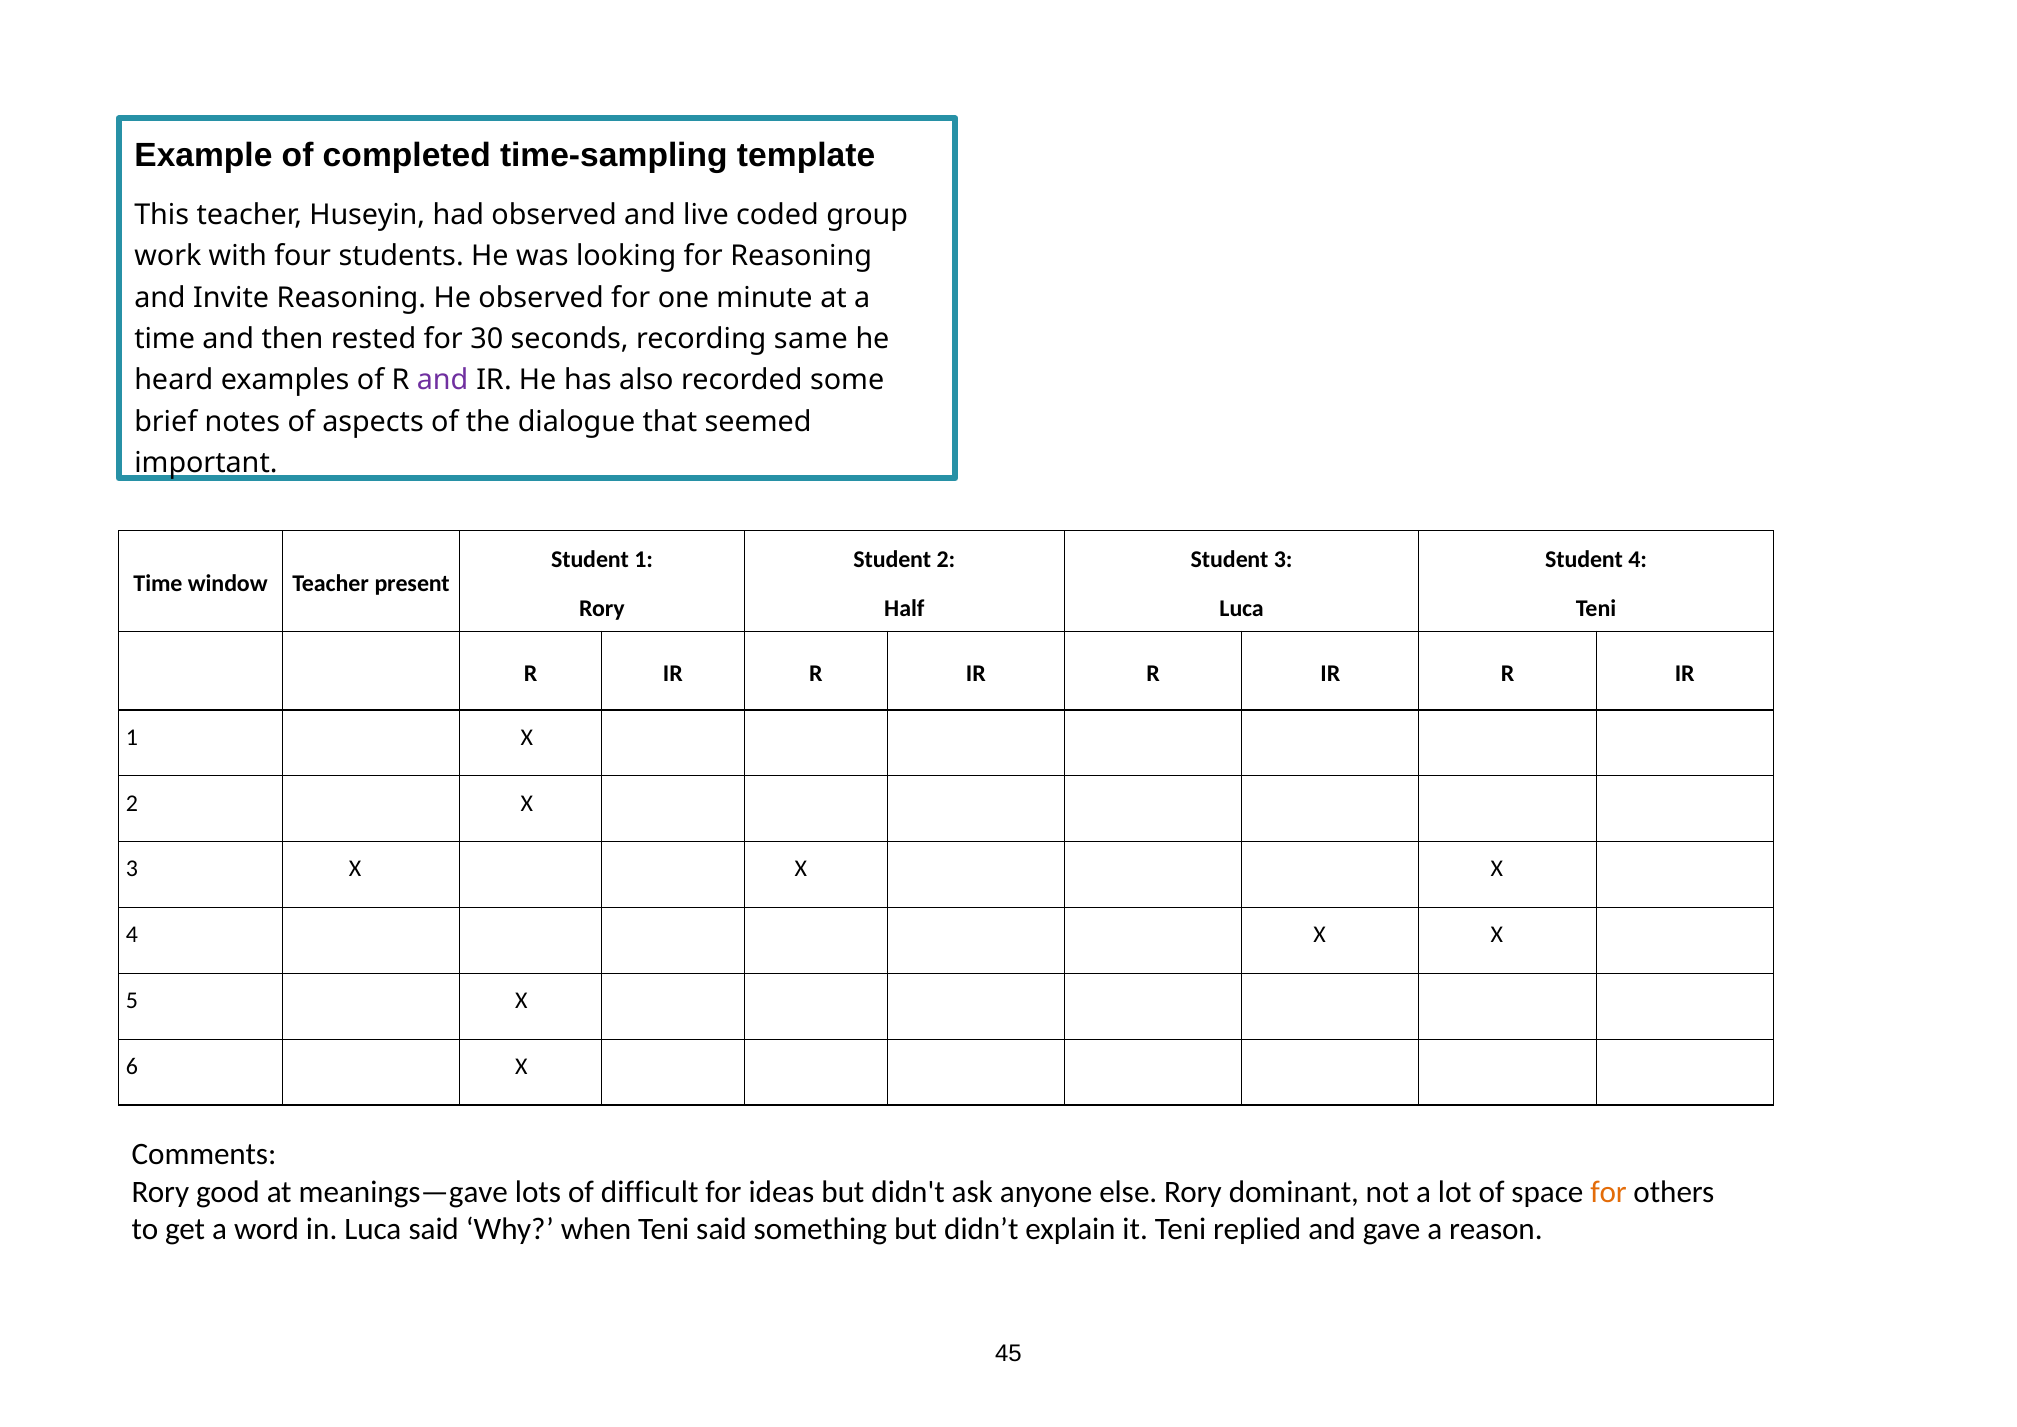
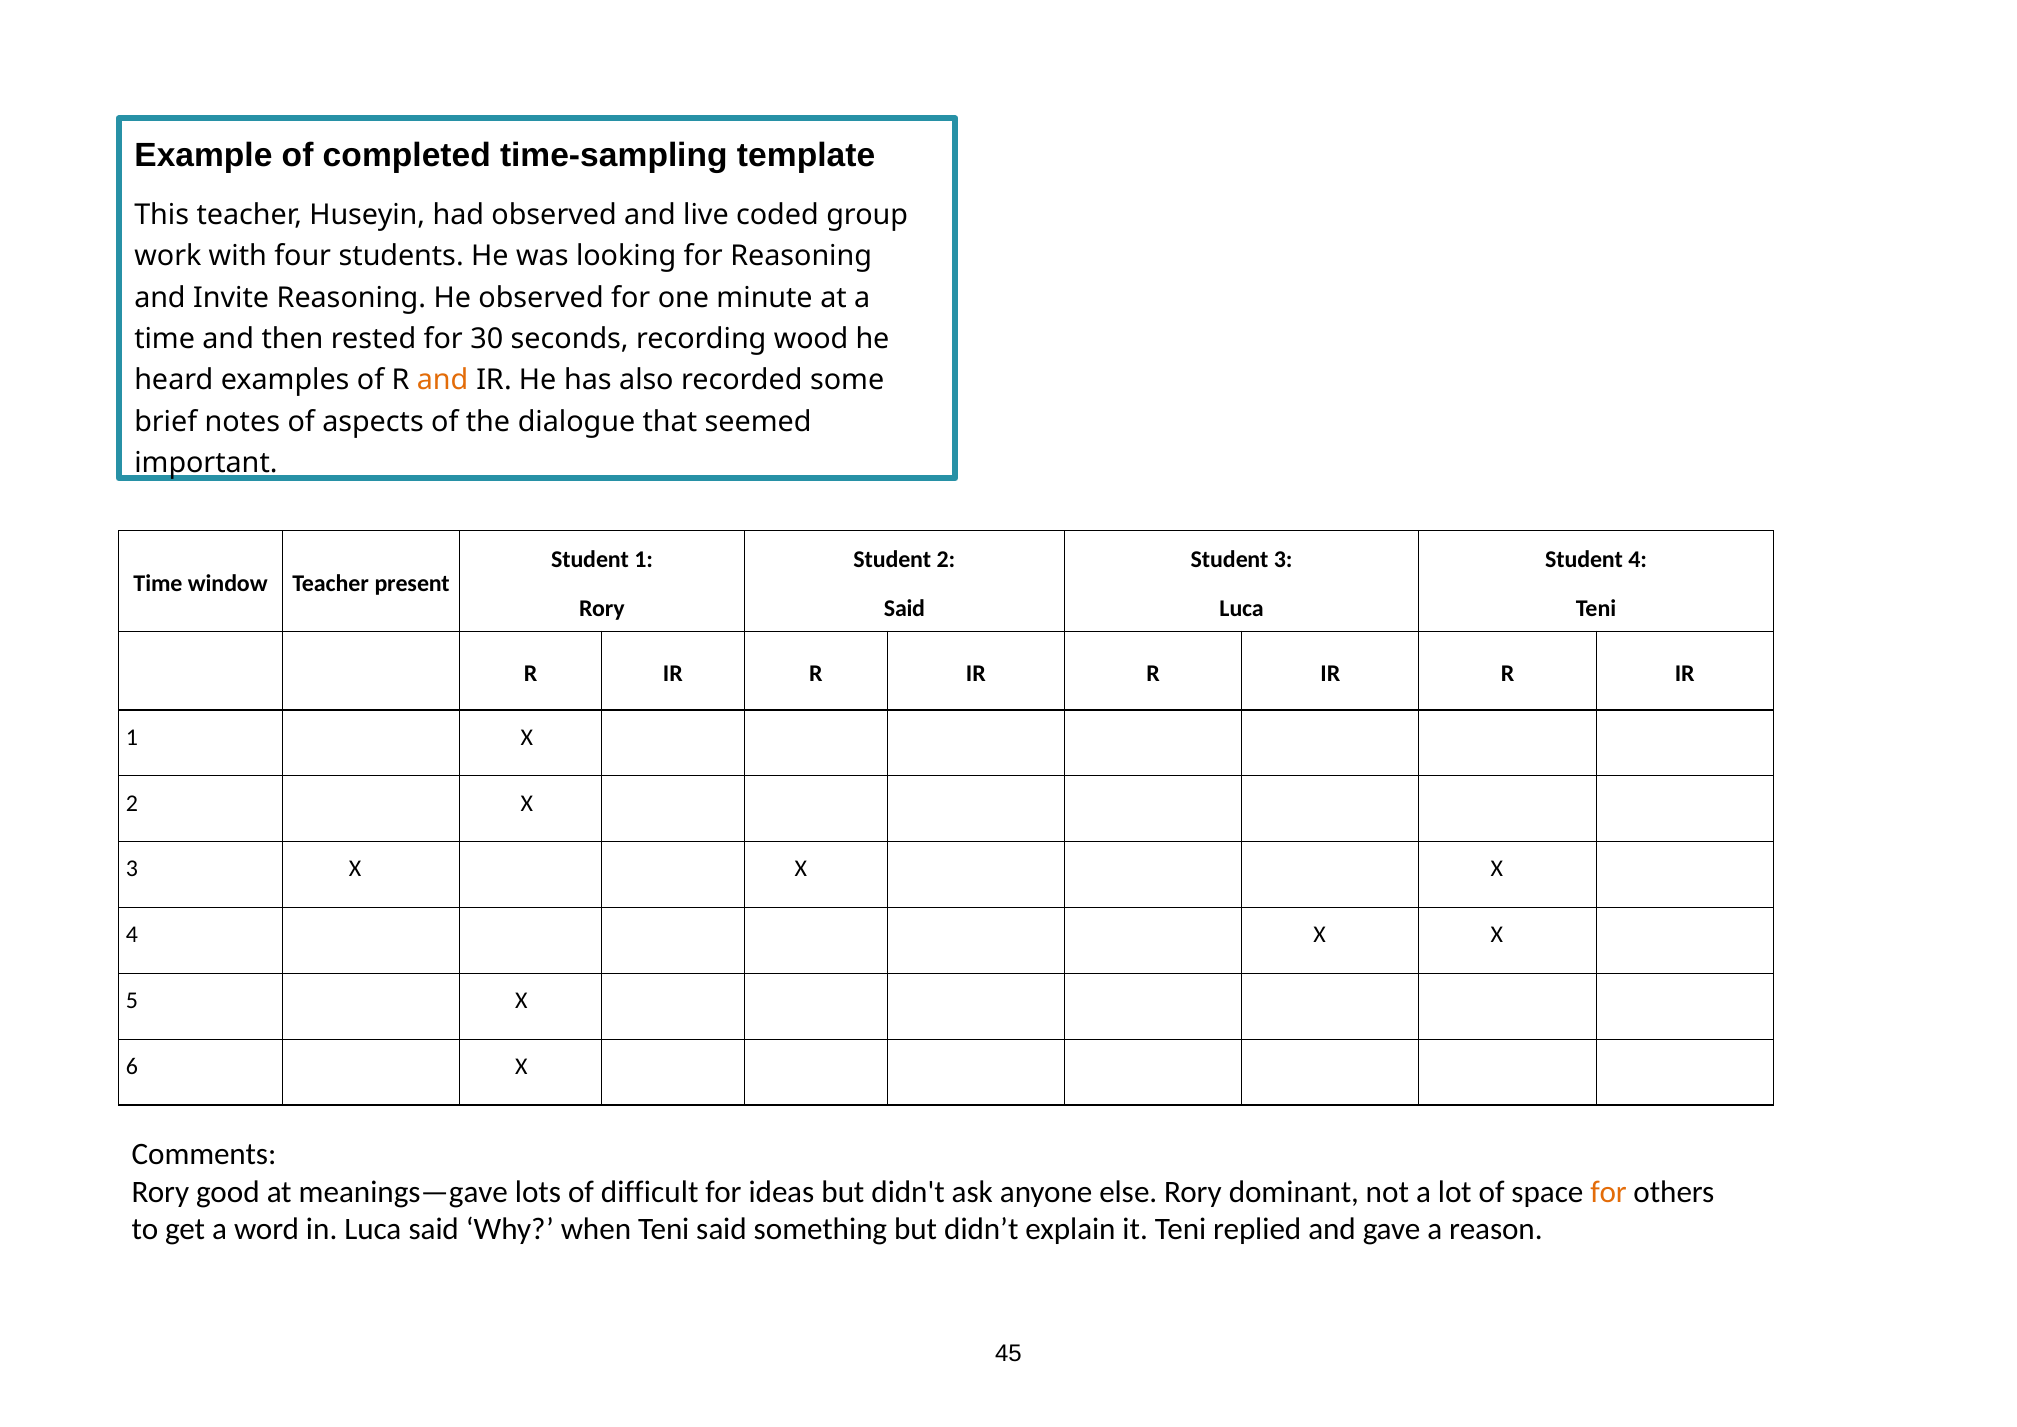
same: same -> wood
and at (443, 380) colour: purple -> orange
Half at (904, 608): Half -> Said
